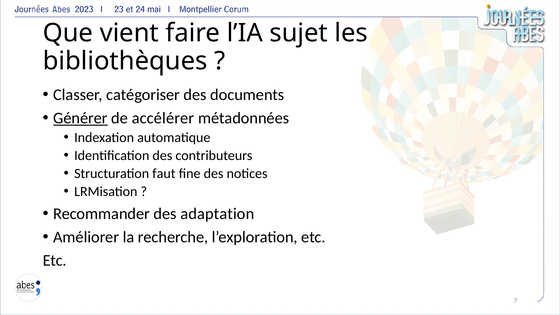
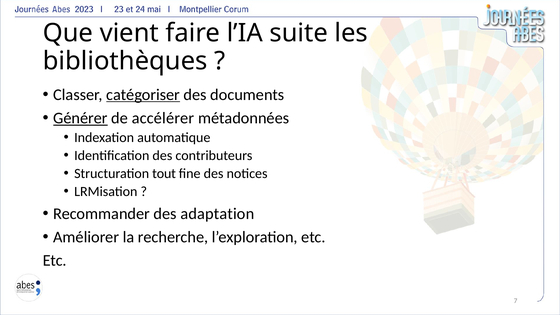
sujet: sujet -> suite
catégoriser underline: none -> present
faut: faut -> tout
